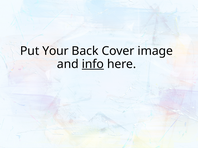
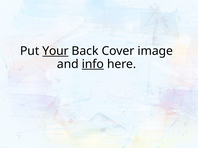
Your underline: none -> present
